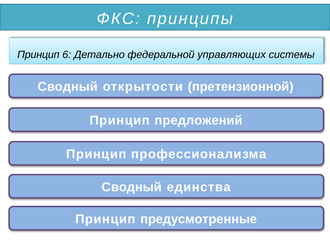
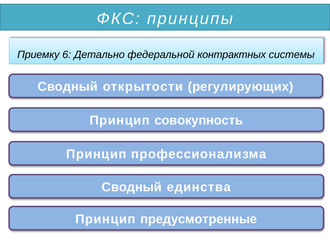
Принцип at (38, 55): Принцип -> Приемку
управляющих: управляющих -> контрактных
претензионной: претензионной -> регулирующих
предложений: предложений -> совокупность
